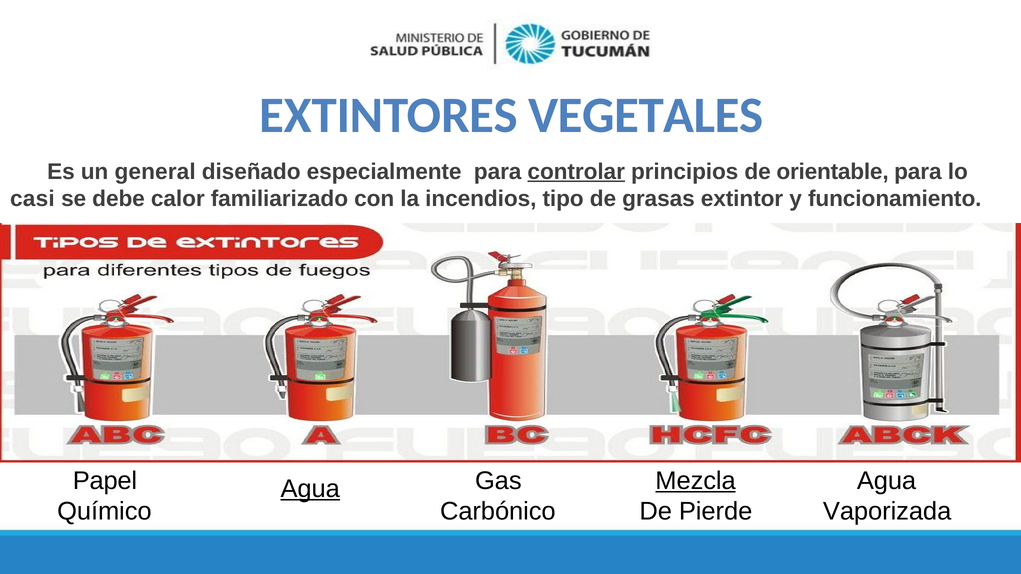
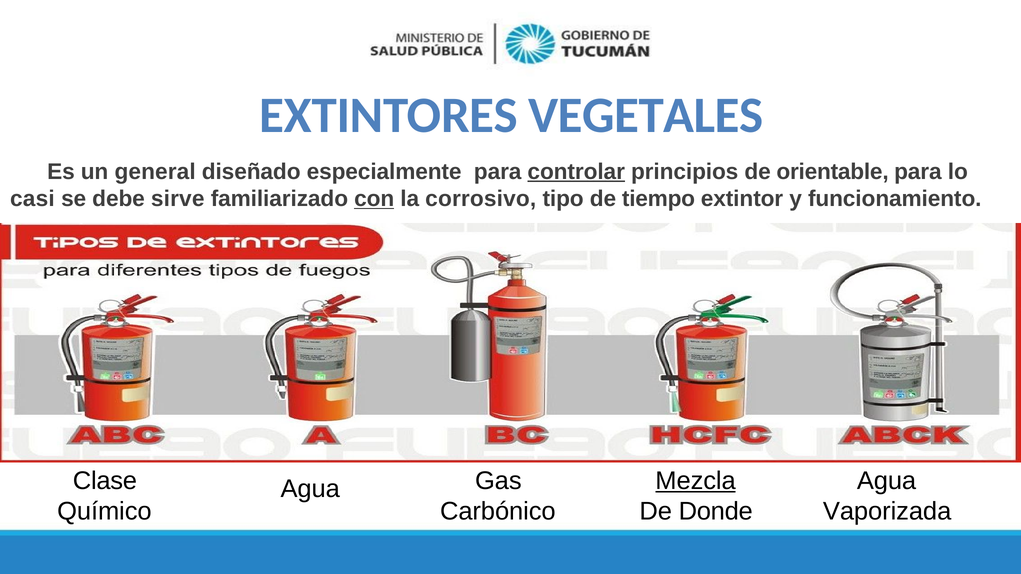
calor: calor -> sirve
con underline: none -> present
incendios: incendios -> corrosivo
grasas: grasas -> tiempo
Papel: Papel -> Clase
Agua at (310, 489) underline: present -> none
Pierde: Pierde -> Donde
